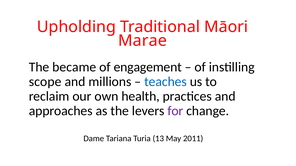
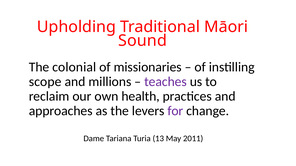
Marae: Marae -> Sound
became: became -> colonial
engagement: engagement -> missionaries
teaches colour: blue -> purple
